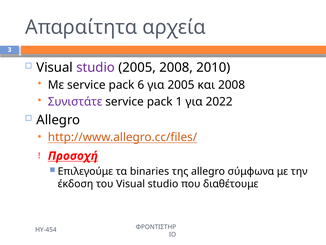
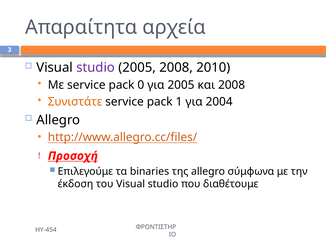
6: 6 -> 0
Συνιστάτε colour: purple -> orange
2022: 2022 -> 2004
